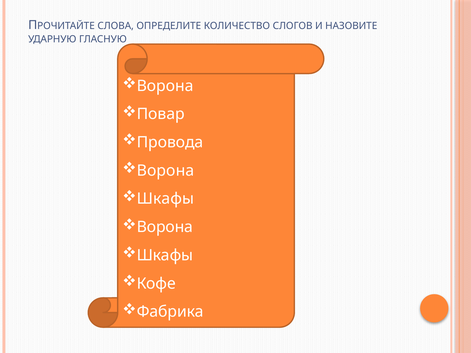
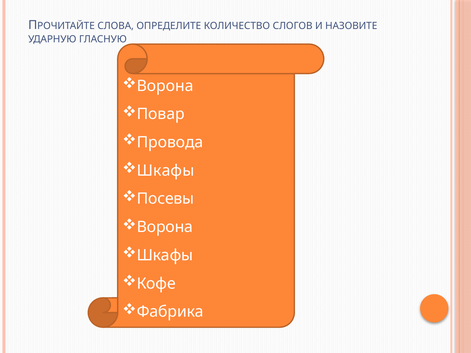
Ворона at (166, 171): Ворона -> Шкафы
Шкафы at (165, 199): Шкафы -> Посевы
